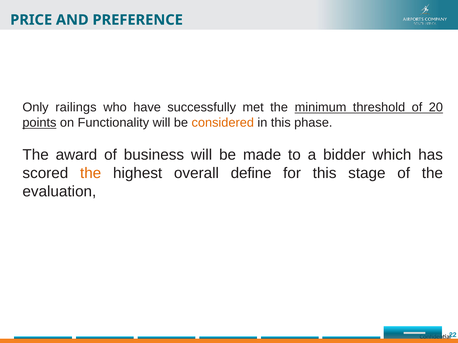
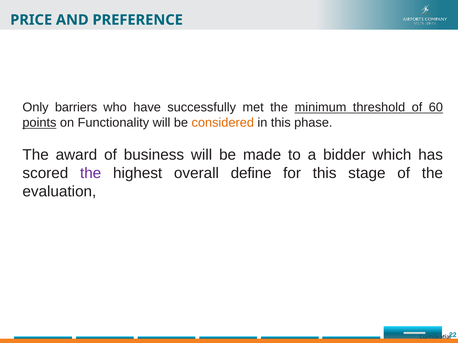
railings: railings -> barriers
20: 20 -> 60
the at (91, 173) colour: orange -> purple
